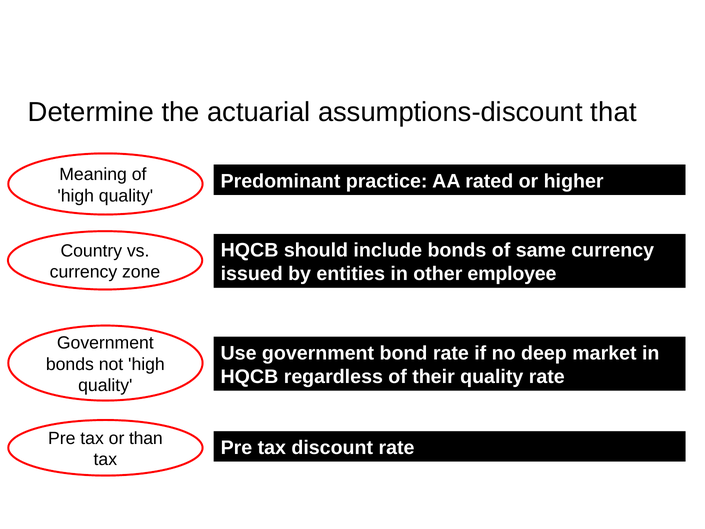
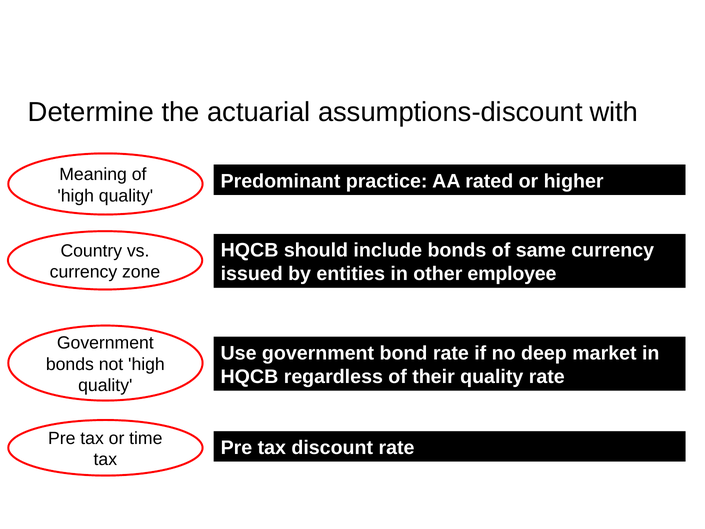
that: that -> with
than: than -> time
